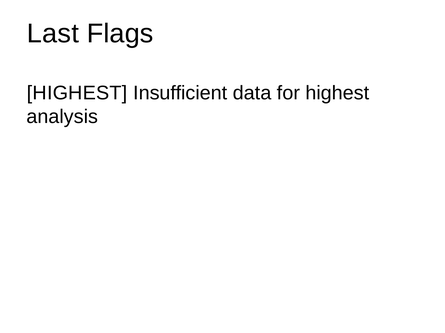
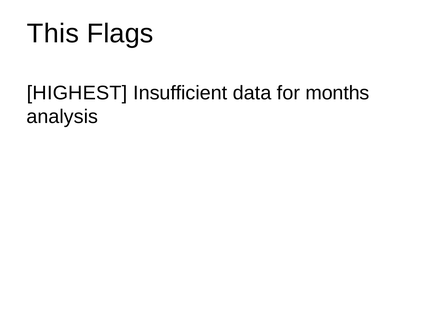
Last: Last -> This
for highest: highest -> months
